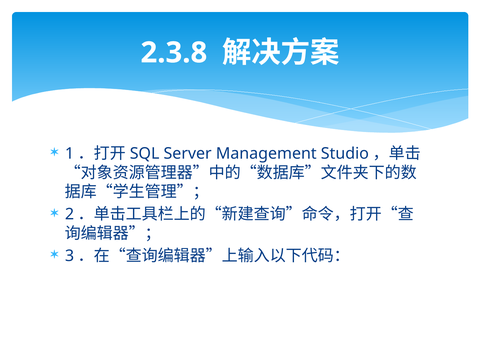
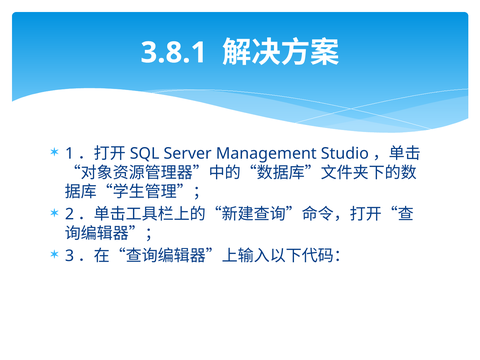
2.3.8: 2.3.8 -> 3.8.1
